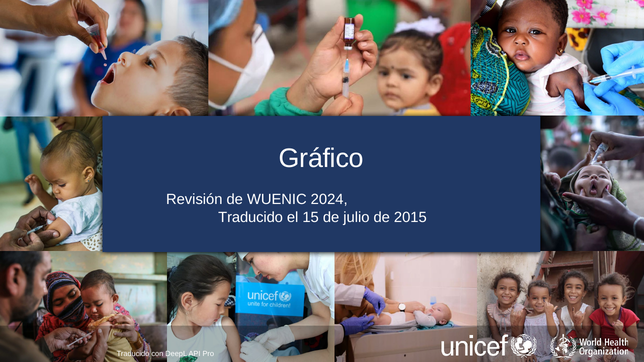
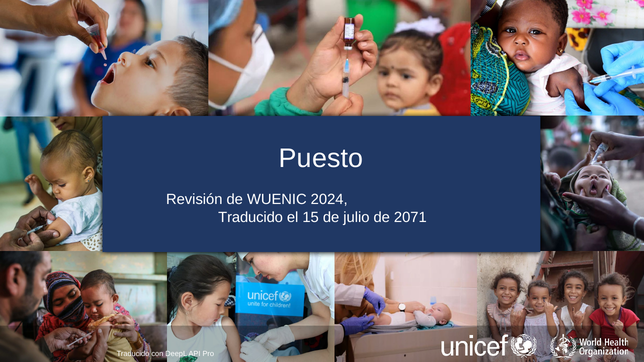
Gráfico: Gráfico -> Puesto
2015: 2015 -> 2071
